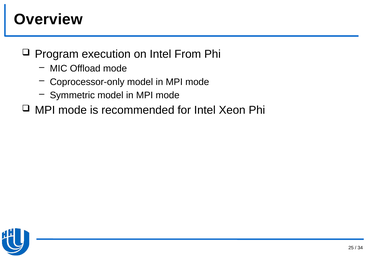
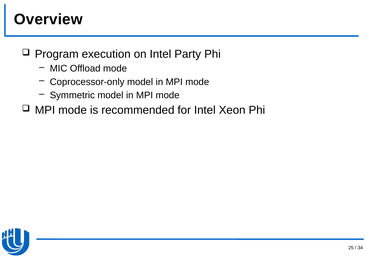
From: From -> Party
